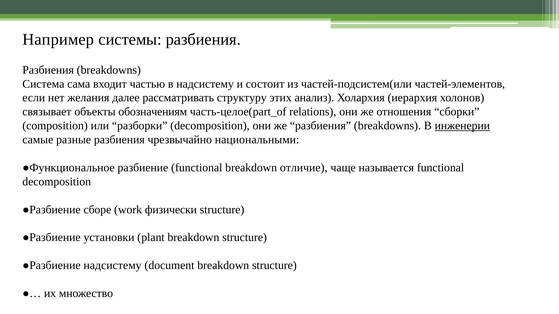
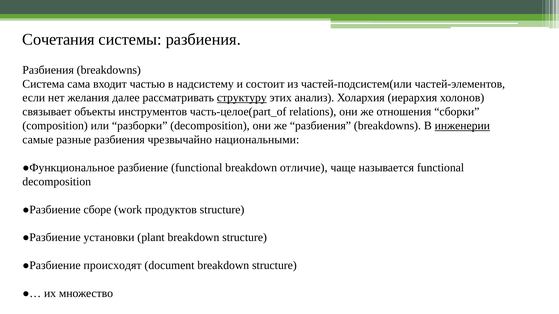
Например: Например -> Сочетания
структуру underline: none -> present
обозначениям: обозначениям -> инструментов
физически: физически -> продуктов
●Разбиение надсистему: надсистему -> происходят
